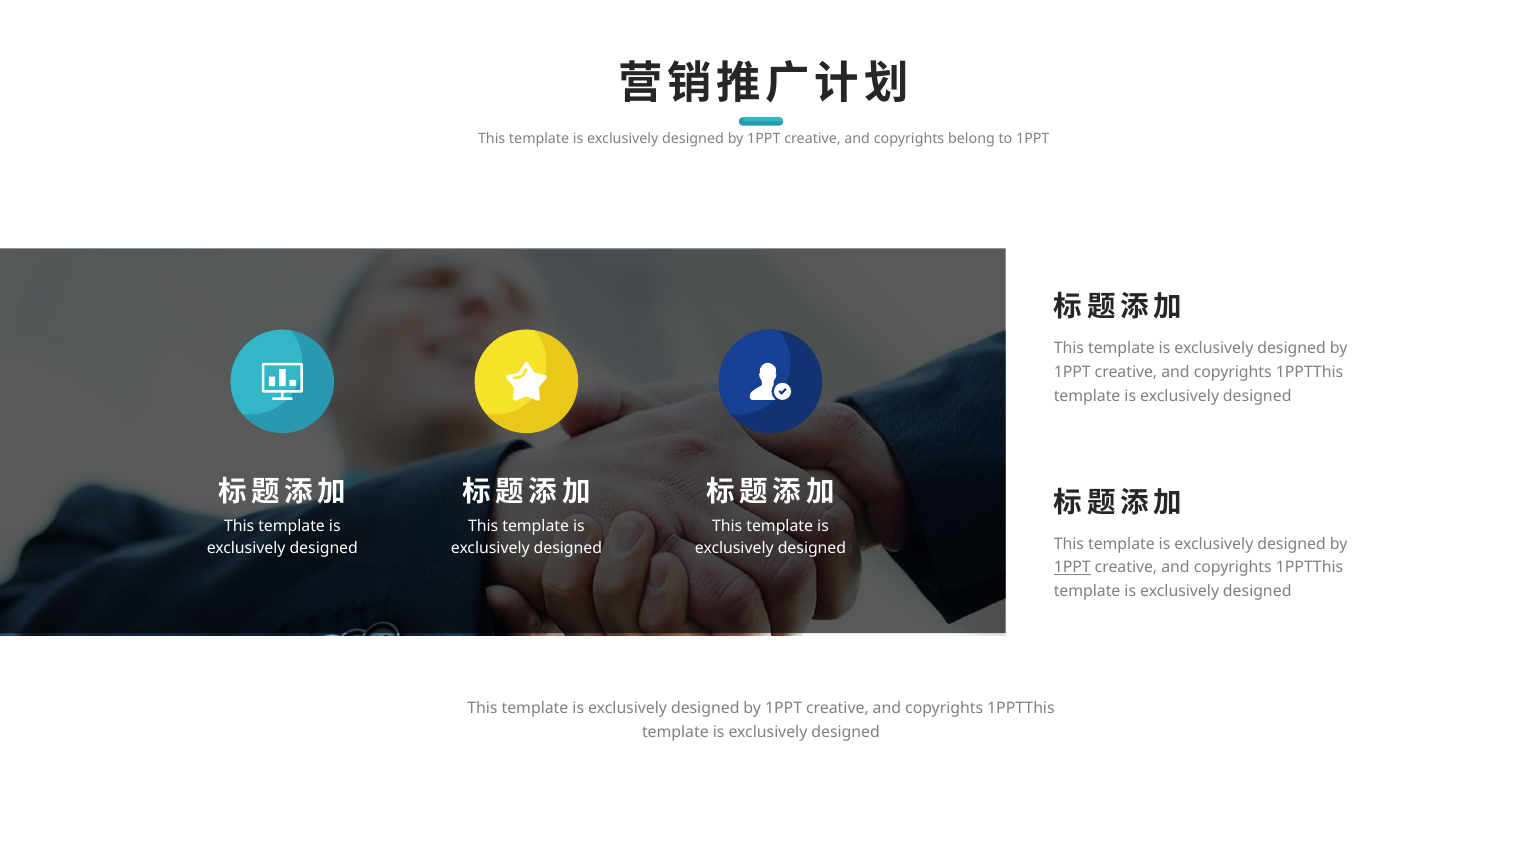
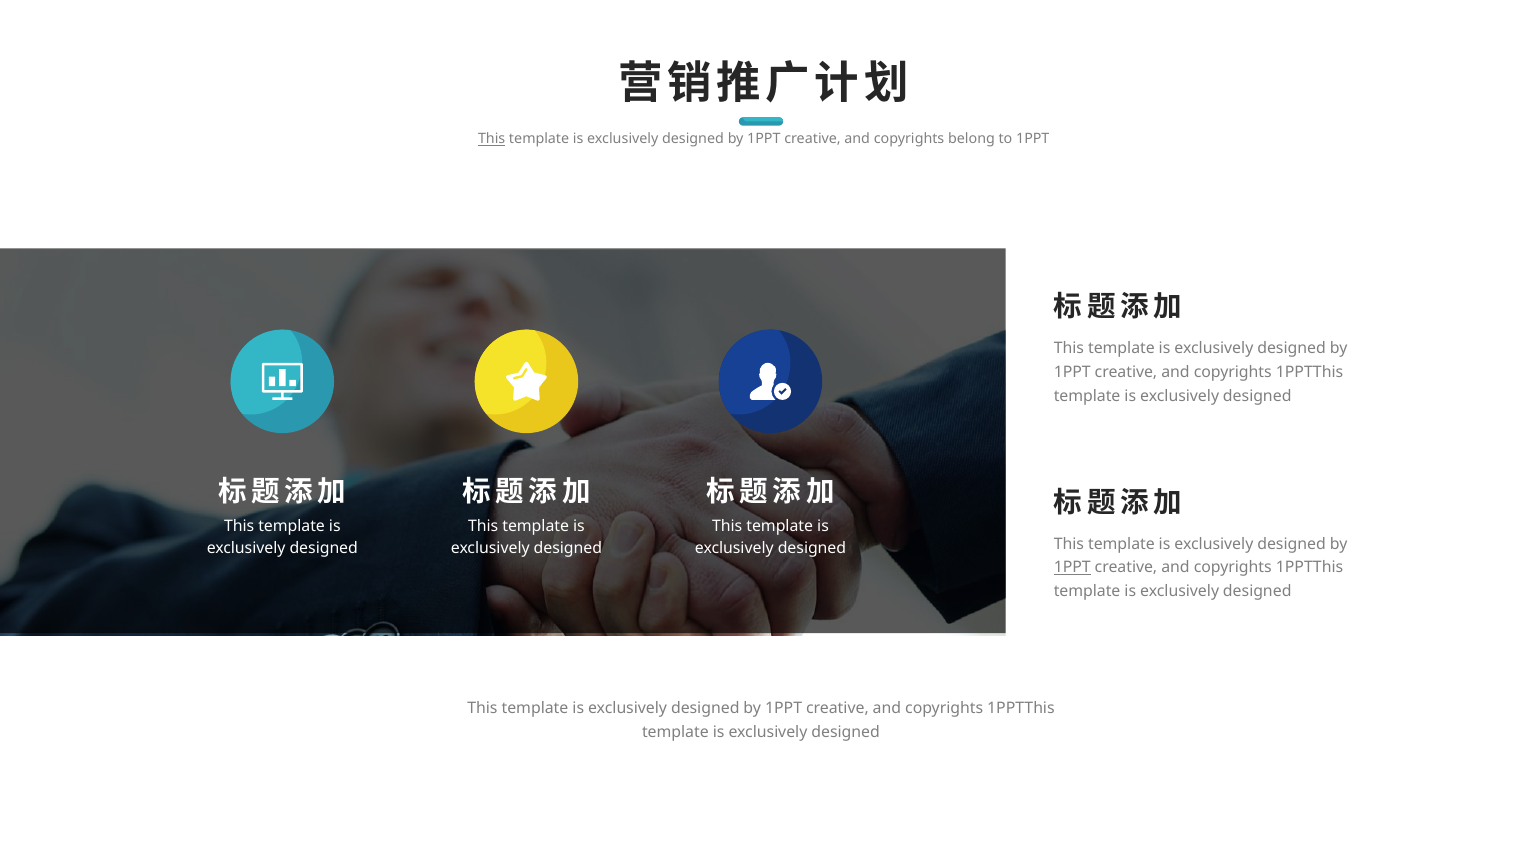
This at (492, 139) underline: none -> present
